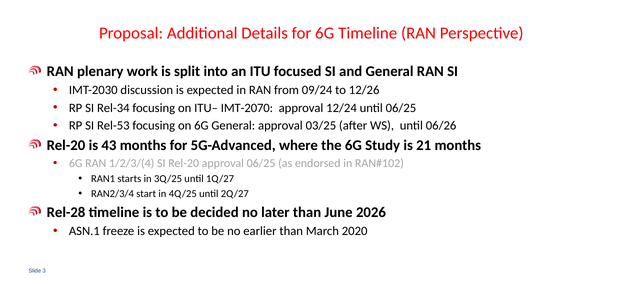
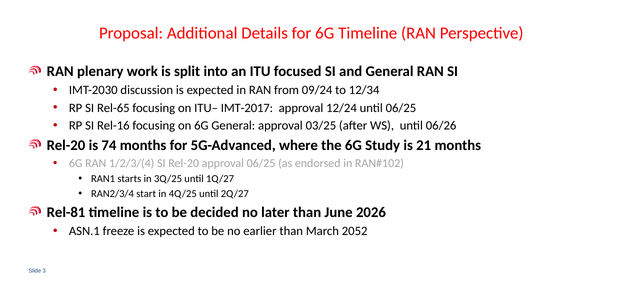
12/26: 12/26 -> 12/34
Rel-34: Rel-34 -> Rel-65
IMT-2070: IMT-2070 -> IMT-2017
Rel-53: Rel-53 -> Rel-16
43: 43 -> 74
Rel-28: Rel-28 -> Rel-81
2020: 2020 -> 2052
